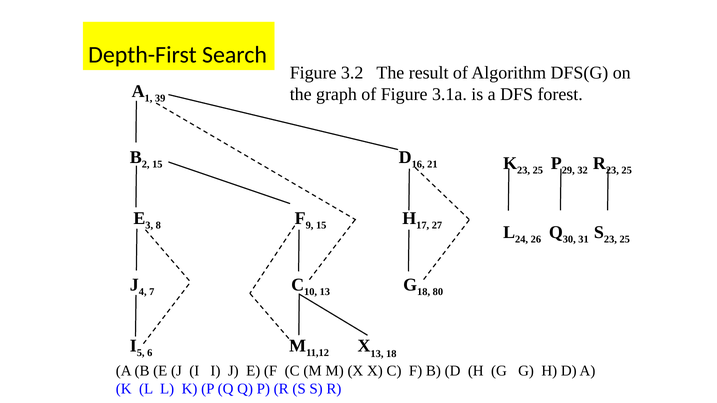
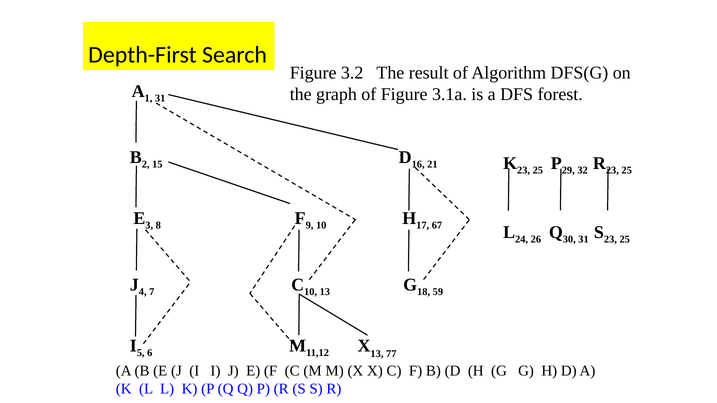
39 at (160, 98): 39 -> 31
15 at (321, 225): 15 -> 10
27: 27 -> 67
80: 80 -> 59
13 18: 18 -> 77
